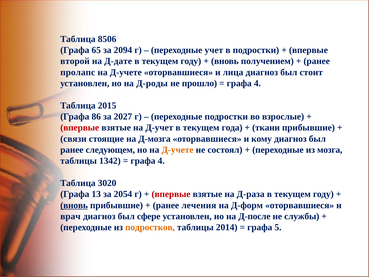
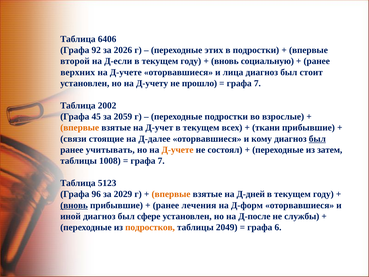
8506: 8506 -> 6406
65: 65 -> 92
2094: 2094 -> 2026
учет: учет -> этих
Д-дате: Д-дате -> Д-если
получением: получением -> социальную
пролапс: пролапс -> верхних
Д-роды: Д-роды -> Д-учету
4 at (257, 83): 4 -> 7
2015: 2015 -> 2002
86: 86 -> 45
2027: 2027 -> 2059
впервые at (80, 128) colour: red -> orange
года: года -> всех
Д-мозга: Д-мозга -> Д-далее
был at (317, 139) underline: none -> present
следующем: следующем -> учитывать
мозга: мозга -> затем
1342: 1342 -> 1008
4 at (161, 161): 4 -> 7
3020: 3020 -> 5123
13: 13 -> 96
2054: 2054 -> 2029
впервые at (171, 194) colour: red -> orange
Д-раза: Д-раза -> Д-дней
врач: врач -> иной
2014: 2014 -> 2049
5: 5 -> 6
